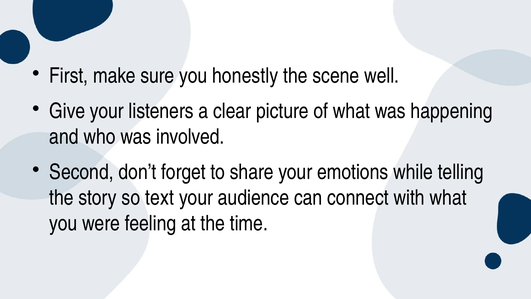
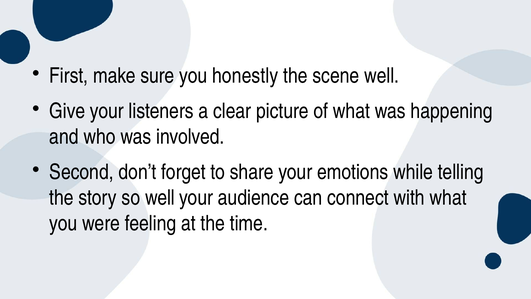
so text: text -> well
